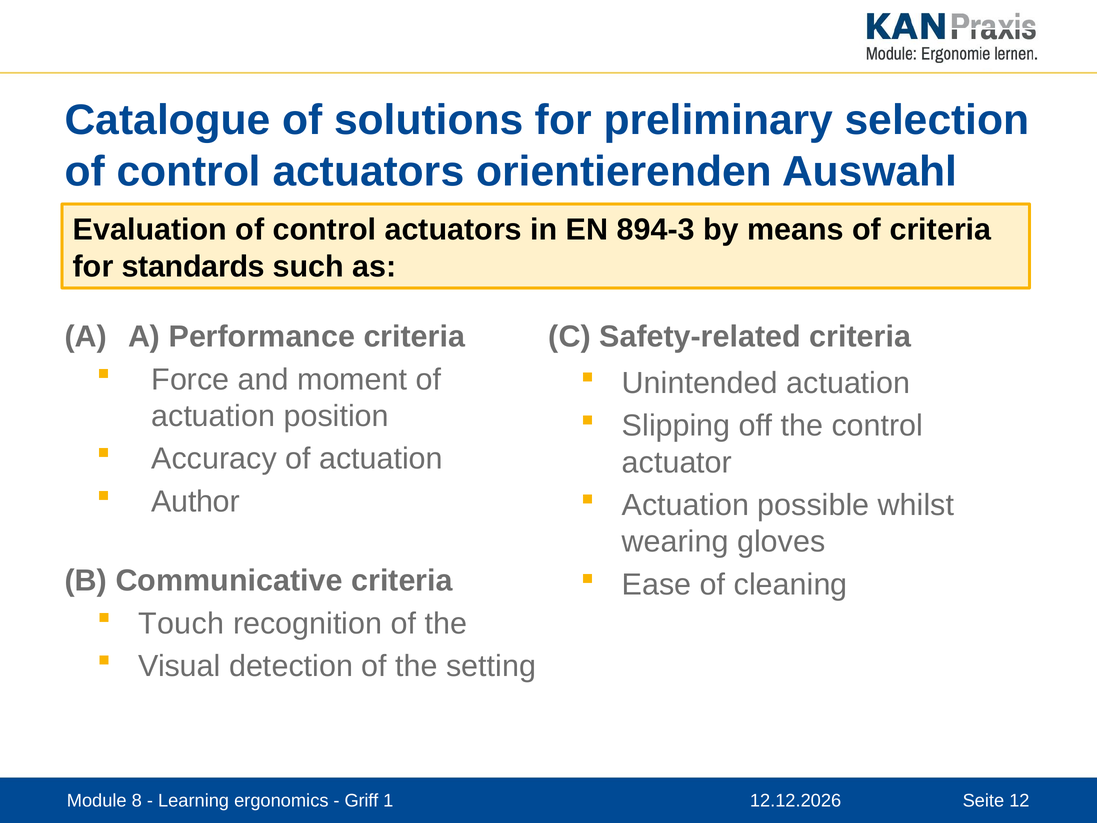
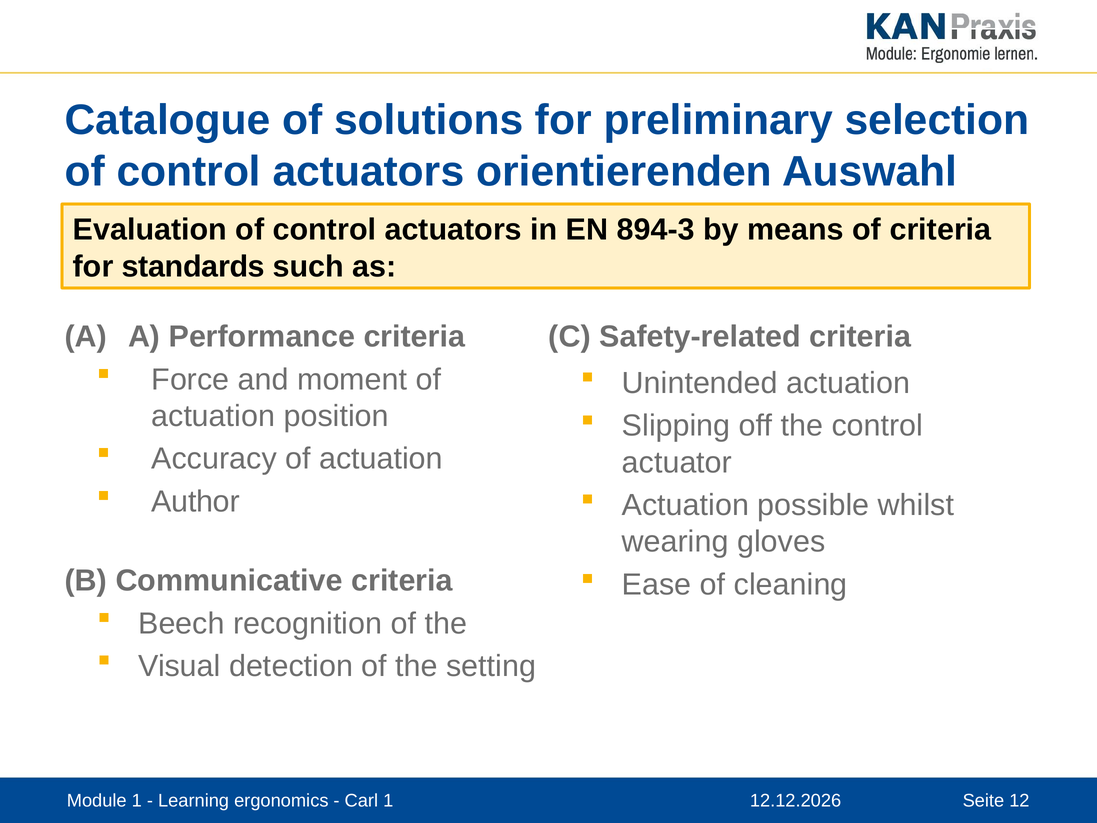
Touch: Touch -> Beech
Module 8: 8 -> 1
Griff: Griff -> Carl
